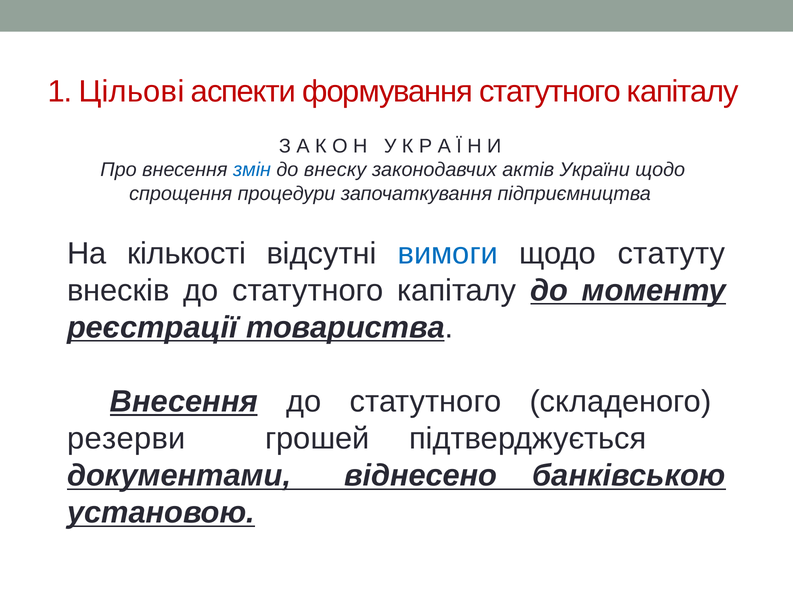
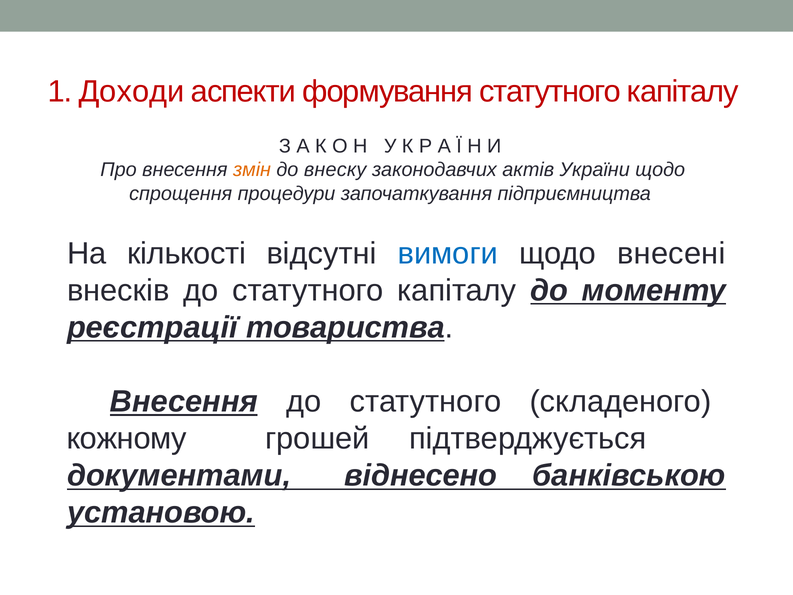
Цільові: Цільові -> Доходи
змін colour: blue -> orange
статуту: статуту -> внесені
резерви: резерви -> кожному
